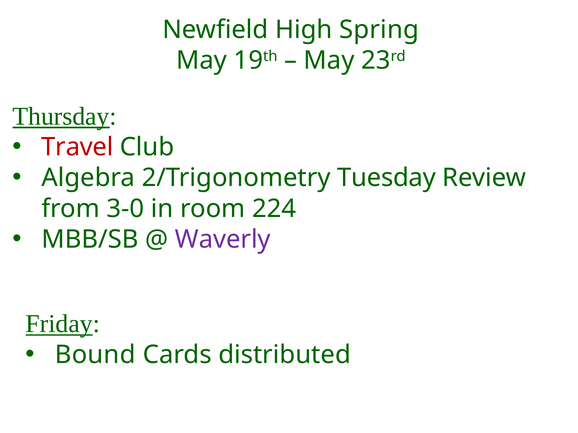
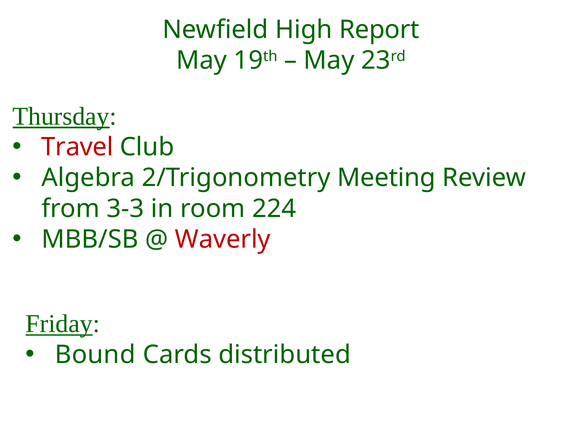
Spring: Spring -> Report
Tuesday: Tuesday -> Meeting
3-0: 3-0 -> 3-3
Waverly colour: purple -> red
